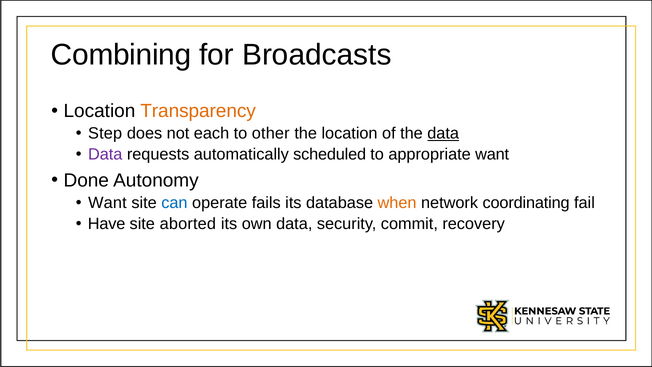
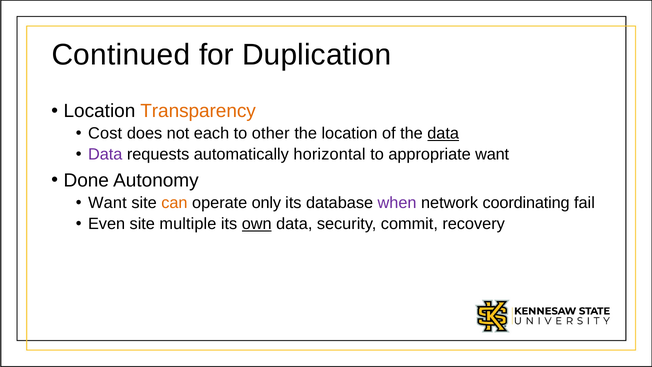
Combining: Combining -> Continued
Broadcasts: Broadcasts -> Duplication
Step: Step -> Cost
scheduled: scheduled -> horizontal
can colour: blue -> orange
fails: fails -> only
when colour: orange -> purple
Have: Have -> Even
aborted: aborted -> multiple
own underline: none -> present
